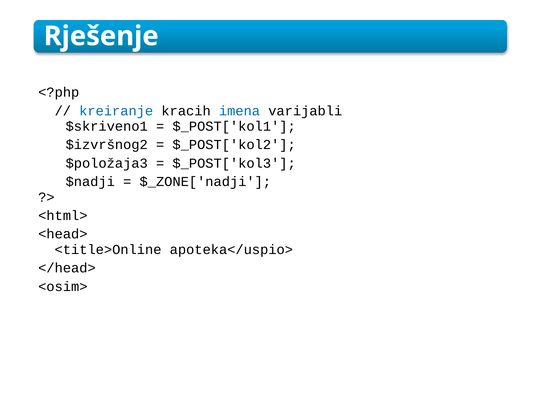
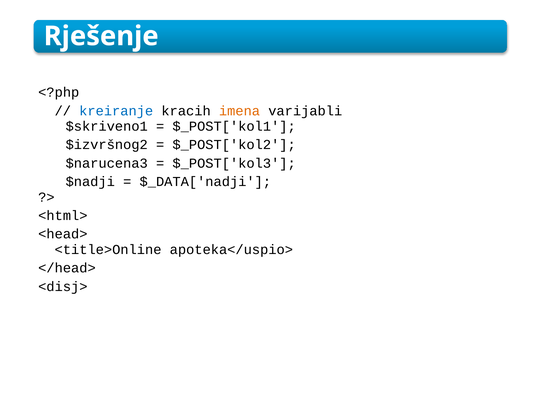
imena colour: blue -> orange
$položaja3: $položaja3 -> $narucena3
$_ZONE['nadji: $_ZONE['nadji -> $_DATA['nadji
<osim>: <osim> -> <disj>
